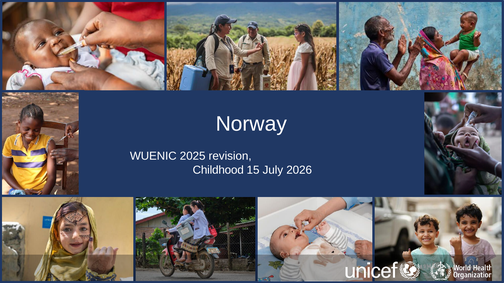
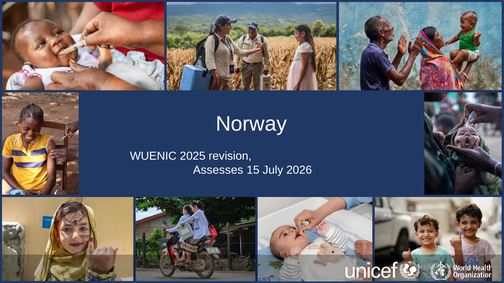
Childhood: Childhood -> Assesses
